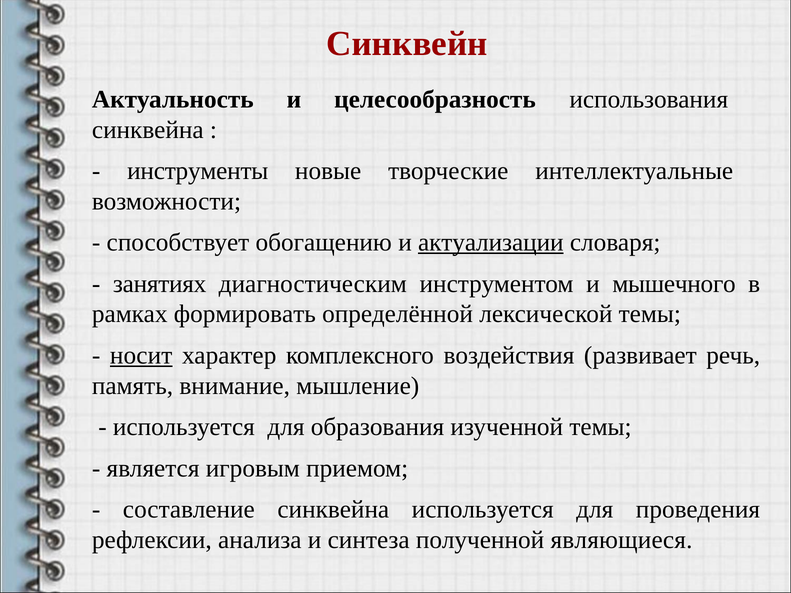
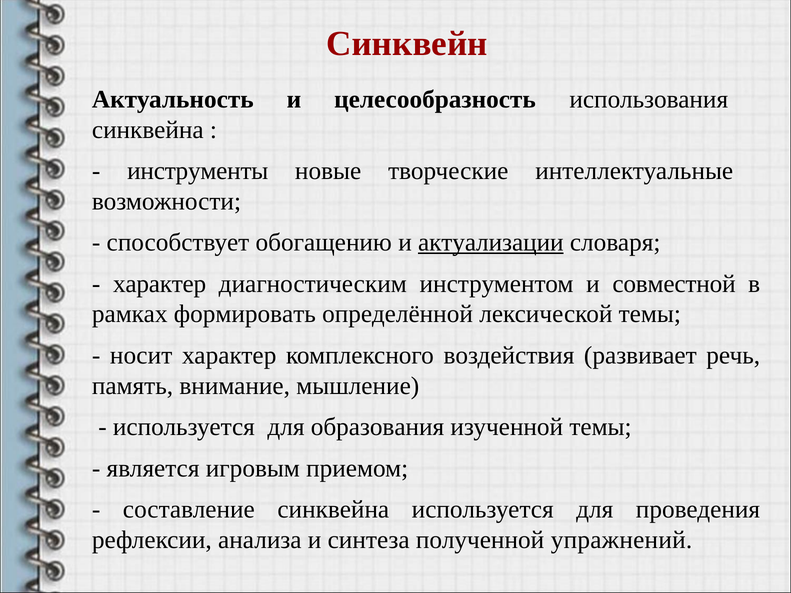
занятиях at (160, 284): занятиях -> характер
мышечного: мышечного -> совместной
носит underline: present -> none
являющиеся: являющиеся -> упражнений
